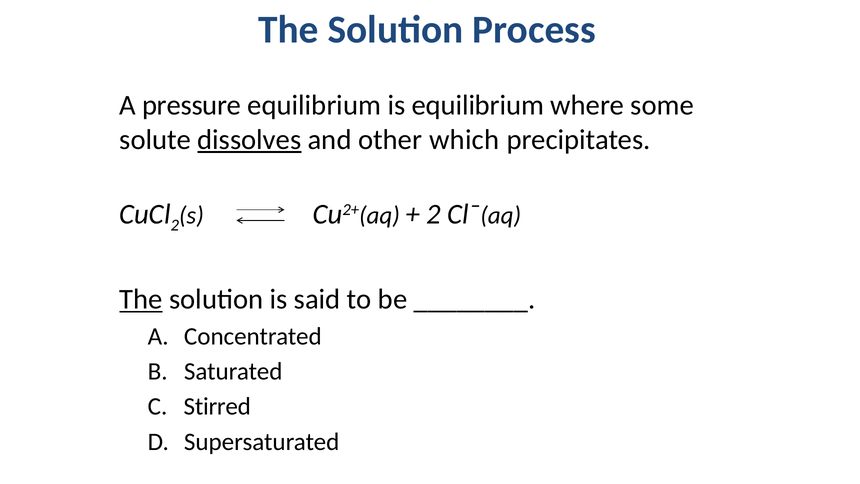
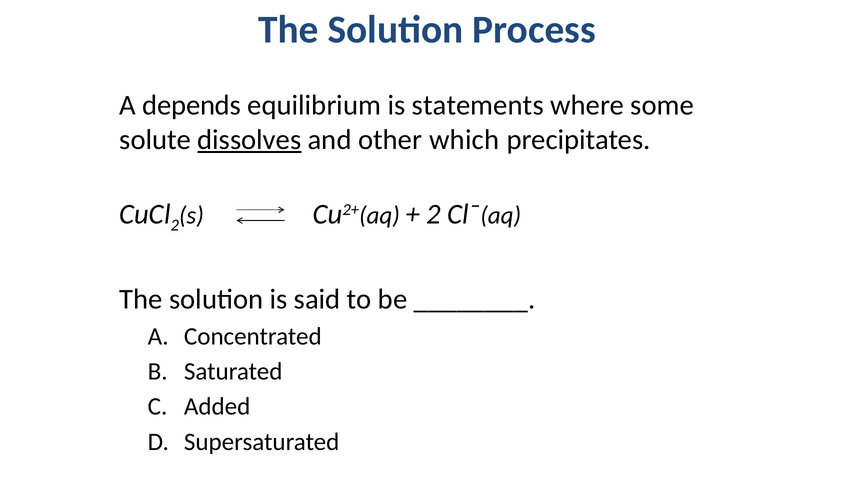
pressure: pressure -> depends
is equilibrium: equilibrium -> statements
The at (141, 299) underline: present -> none
Stirred: Stirred -> Added
